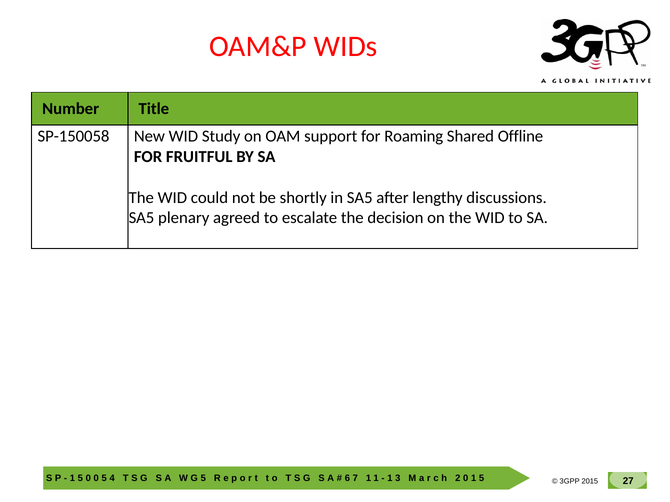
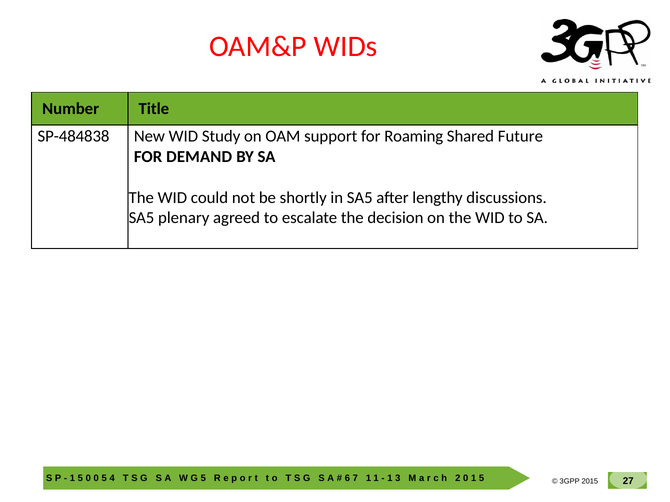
SP-150058: SP-150058 -> SP-484838
Offline: Offline -> Future
FRUITFUL: FRUITFUL -> DEMAND
